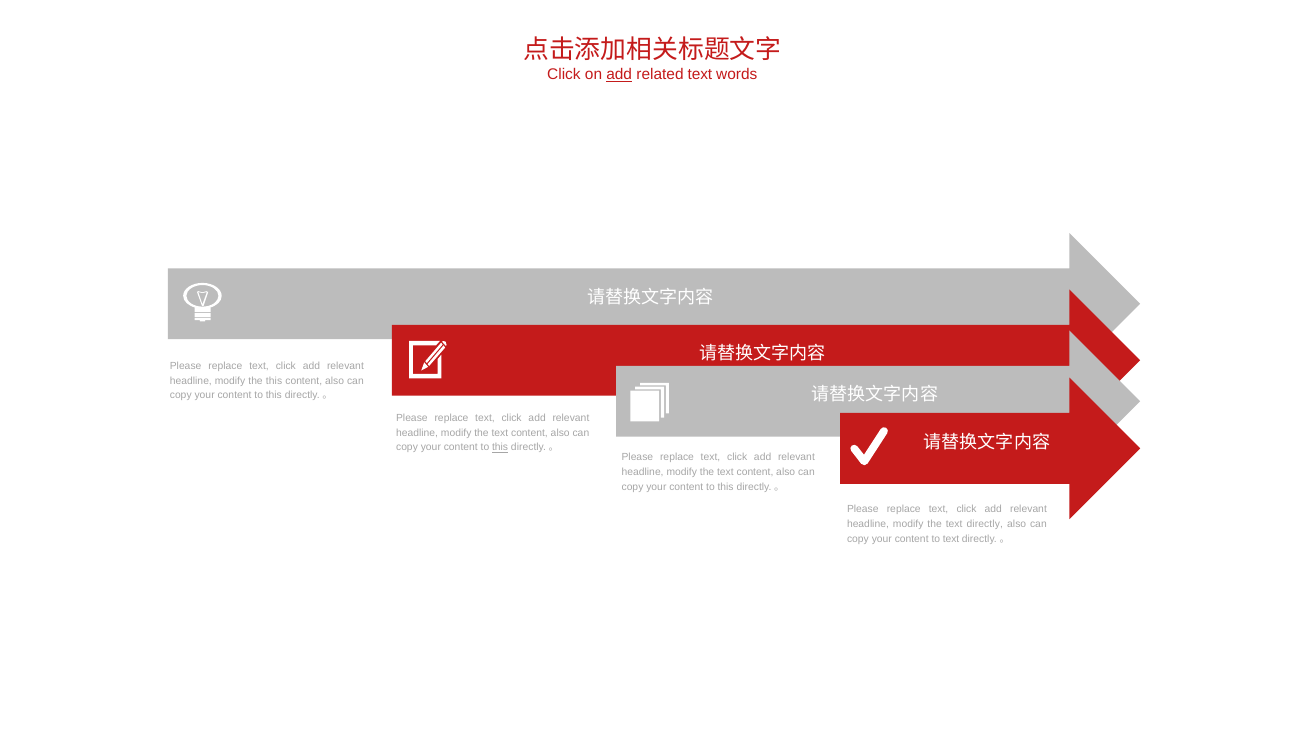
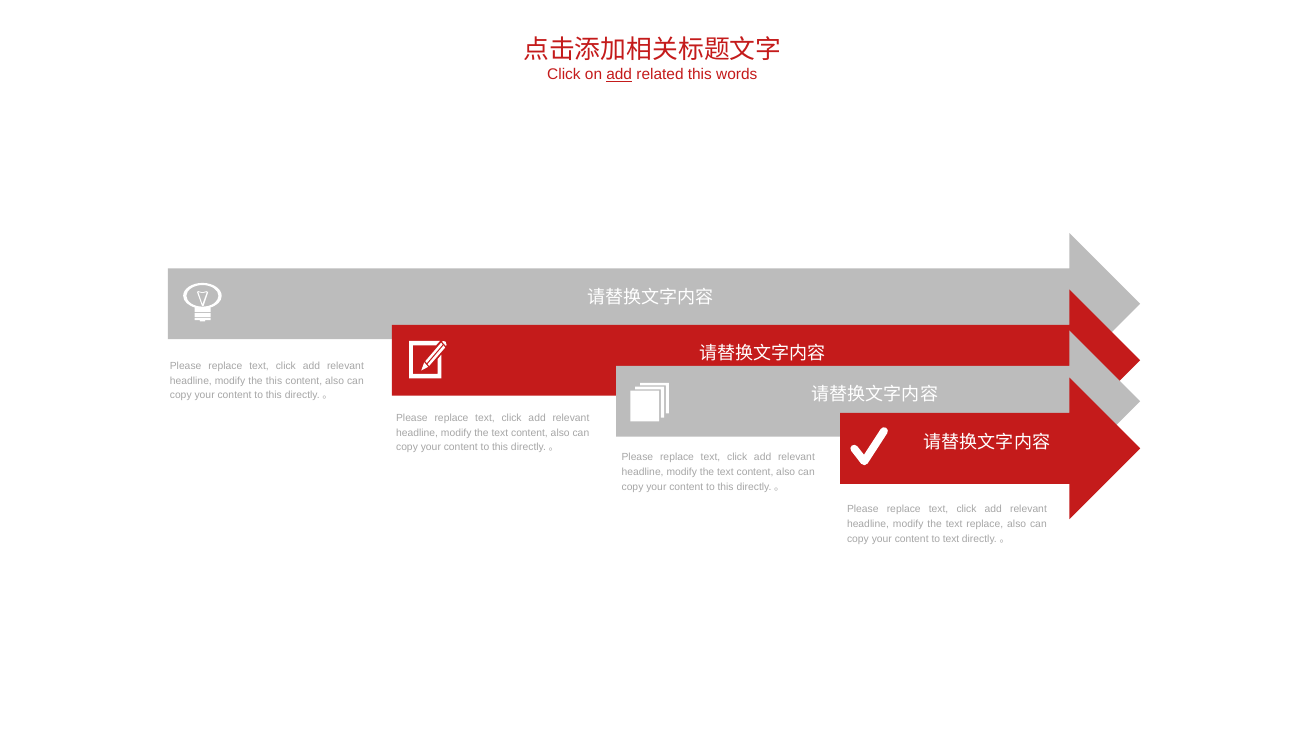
related text: text -> this
this at (500, 447) underline: present -> none
the text directly: directly -> replace
